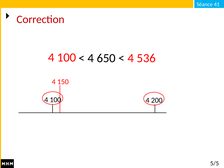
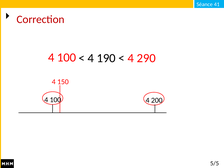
536: 536 -> 290
650: 650 -> 190
